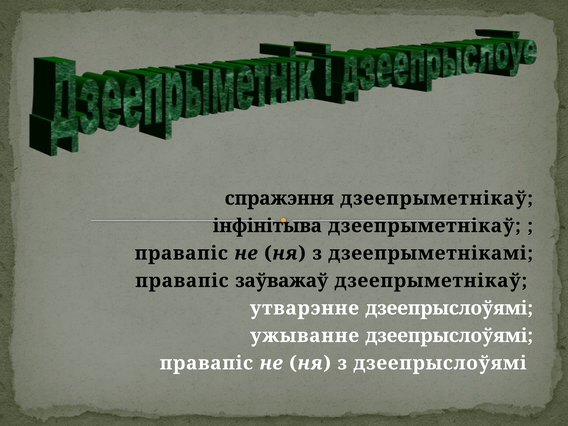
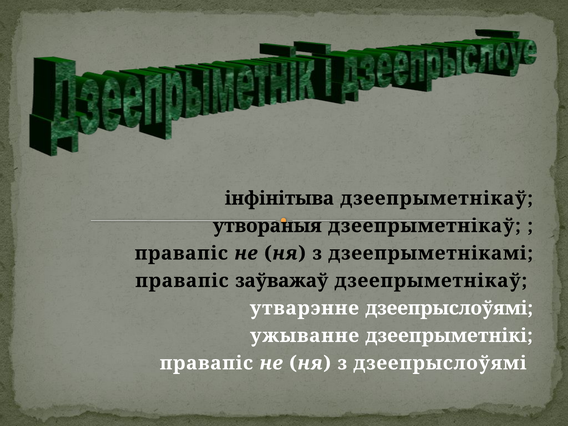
спражэння: спражэння -> інфінітыва
інфінітыва: інфінітыва -> утвораныя
ужыванне дзеепрыслоўямі: дзеепрыслоўямі -> дзеепрыметнікі
